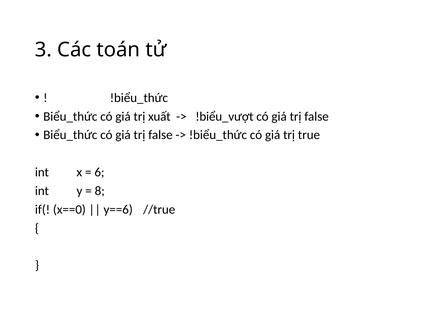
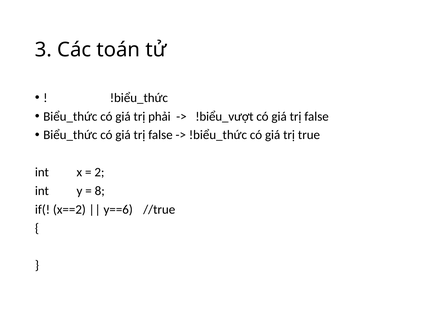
xuất: xuất -> phải
6: 6 -> 2
x==0: x==0 -> x==2
